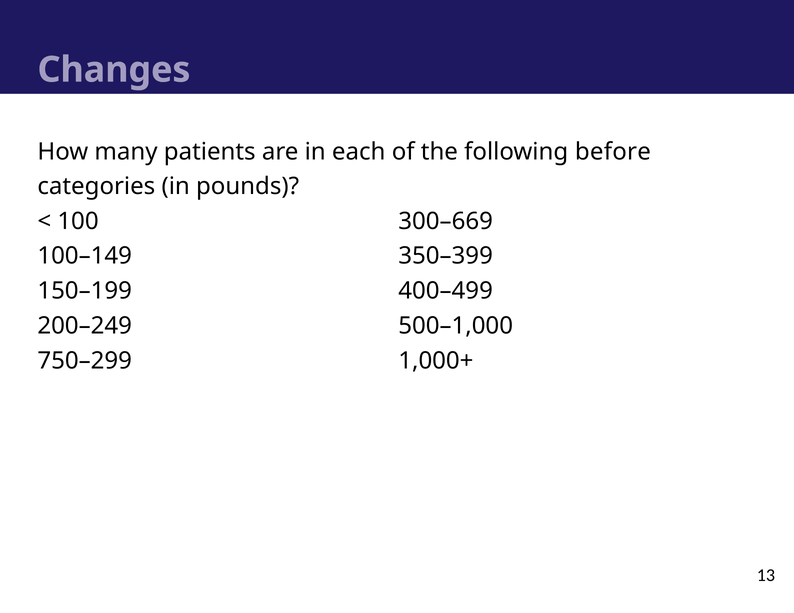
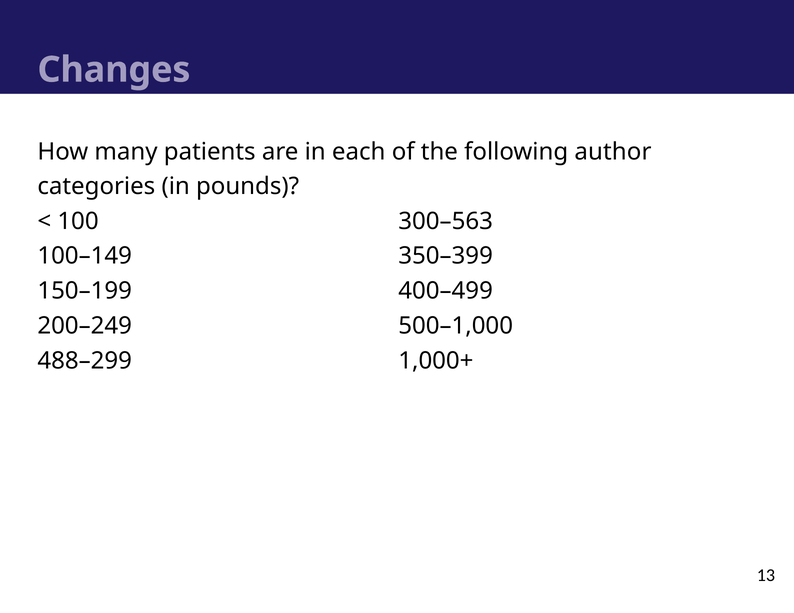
before: before -> author
300–669: 300–669 -> 300–563
750–299: 750–299 -> 488–299
